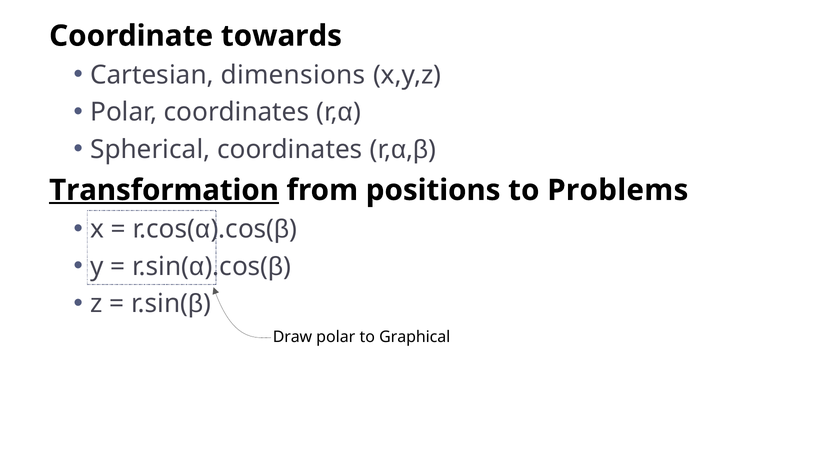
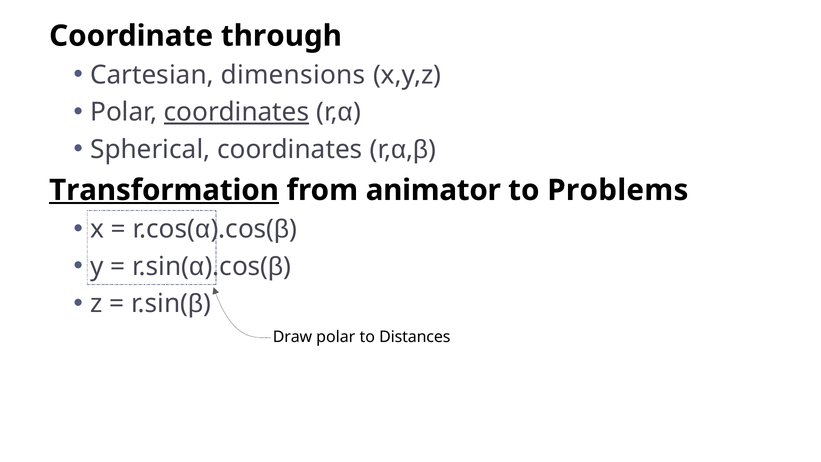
towards: towards -> through
coordinates at (237, 112) underline: none -> present
positions: positions -> animator
Graphical: Graphical -> Distances
